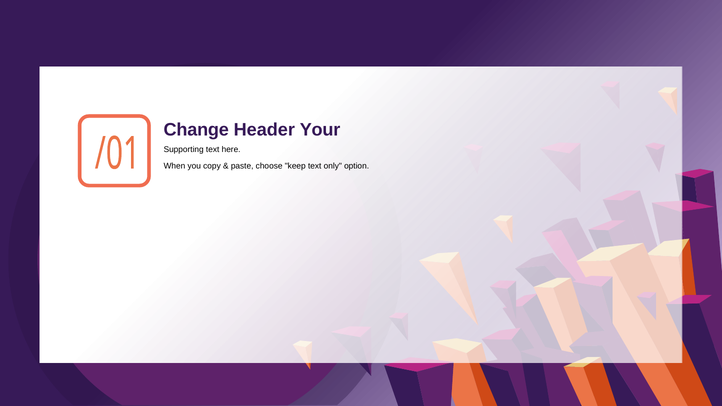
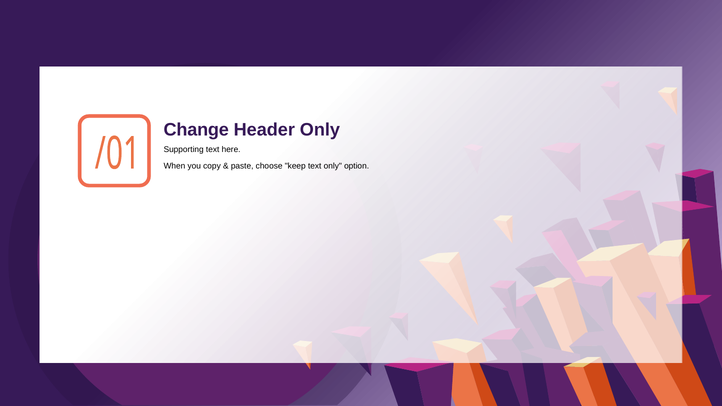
Header Your: Your -> Only
